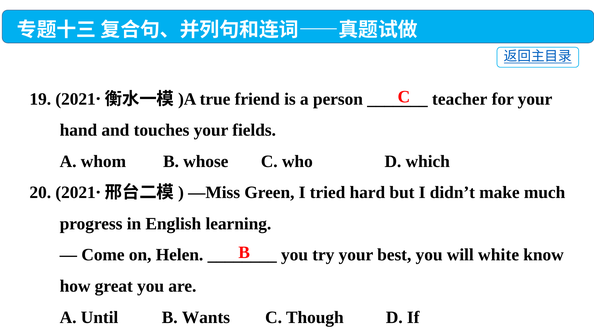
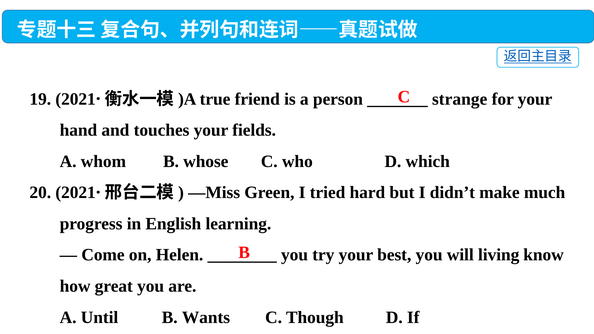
teacher: teacher -> strange
white: white -> living
